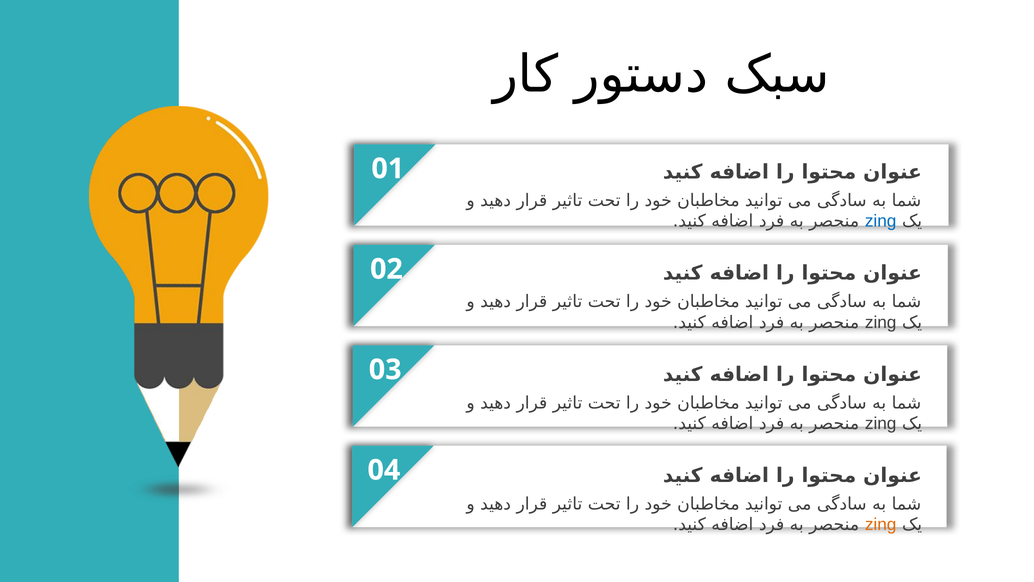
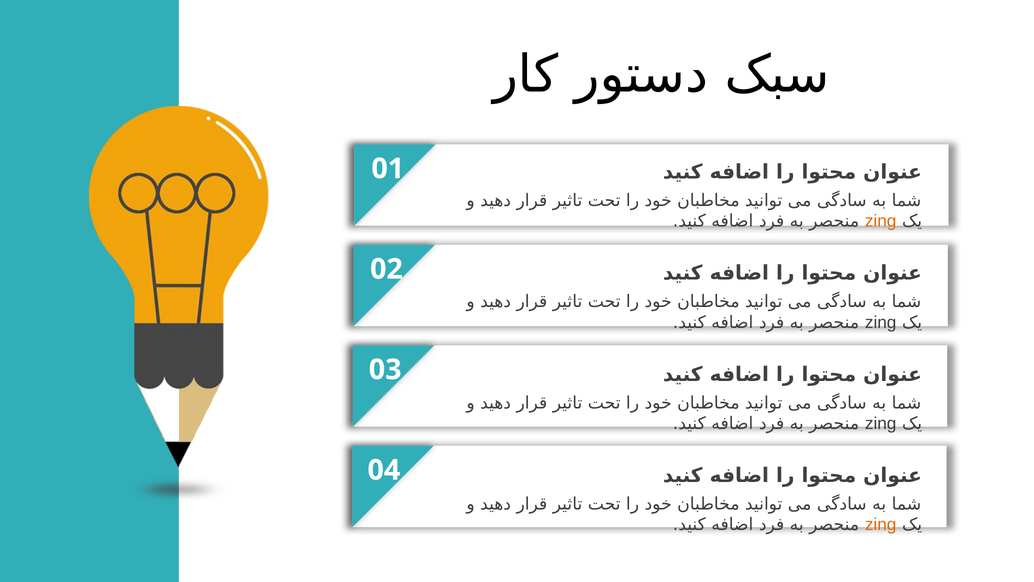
zing at (881, 221) colour: blue -> orange
